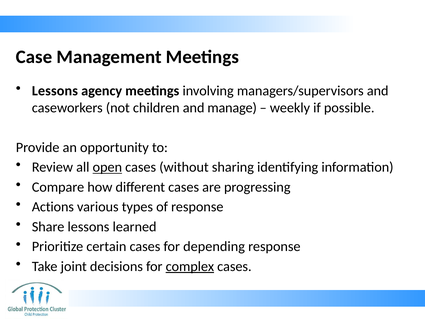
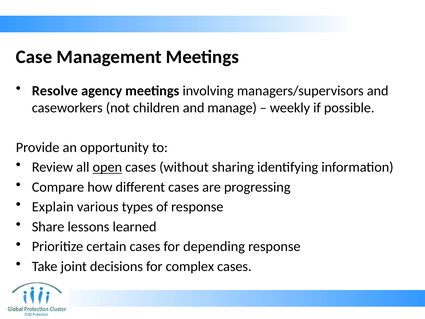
Lessons at (55, 91): Lessons -> Resolve
Actions: Actions -> Explain
complex underline: present -> none
